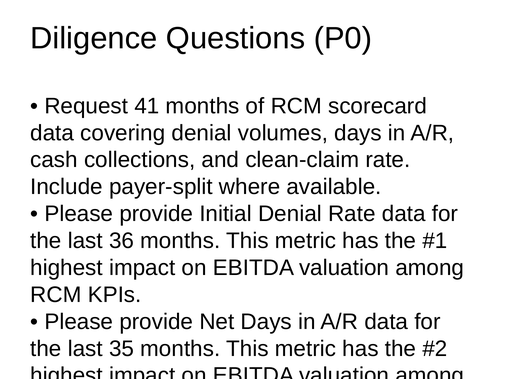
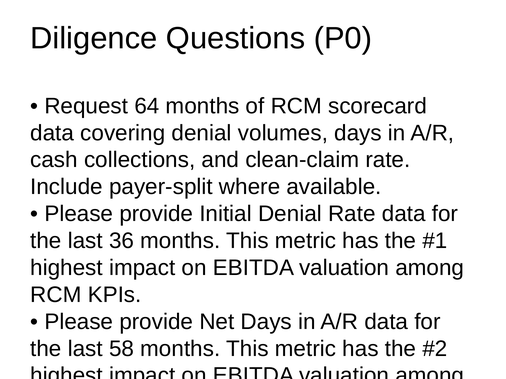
41: 41 -> 64
35: 35 -> 58
